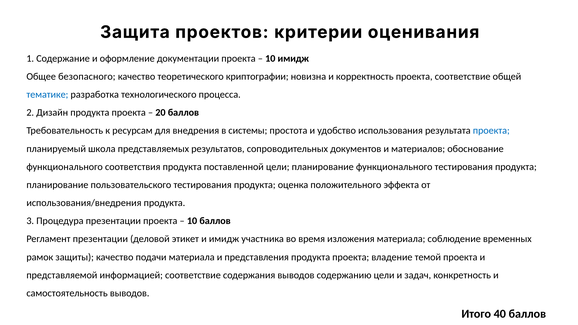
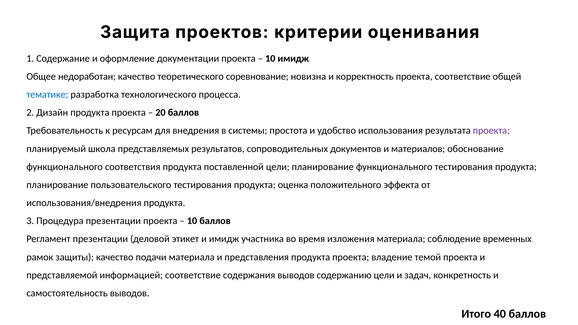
безопасного: безопасного -> недоработан
криптографии: криптографии -> соревнование
проекта at (491, 131) colour: blue -> purple
